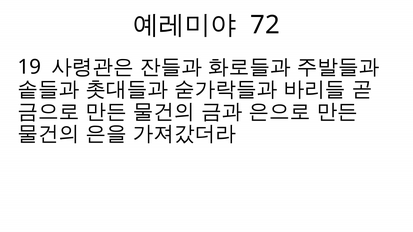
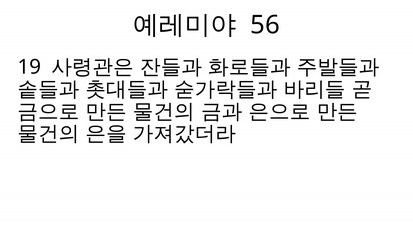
72: 72 -> 56
